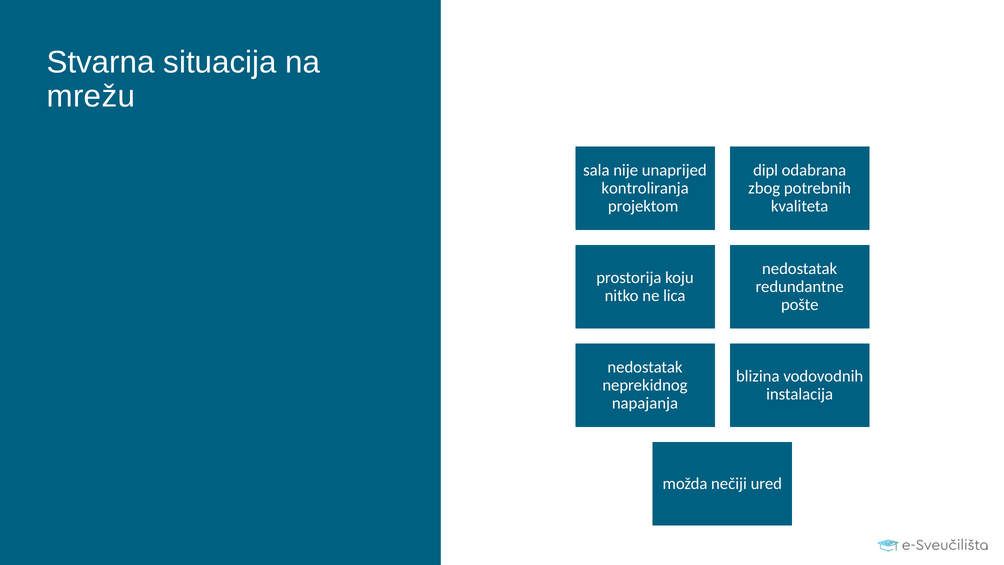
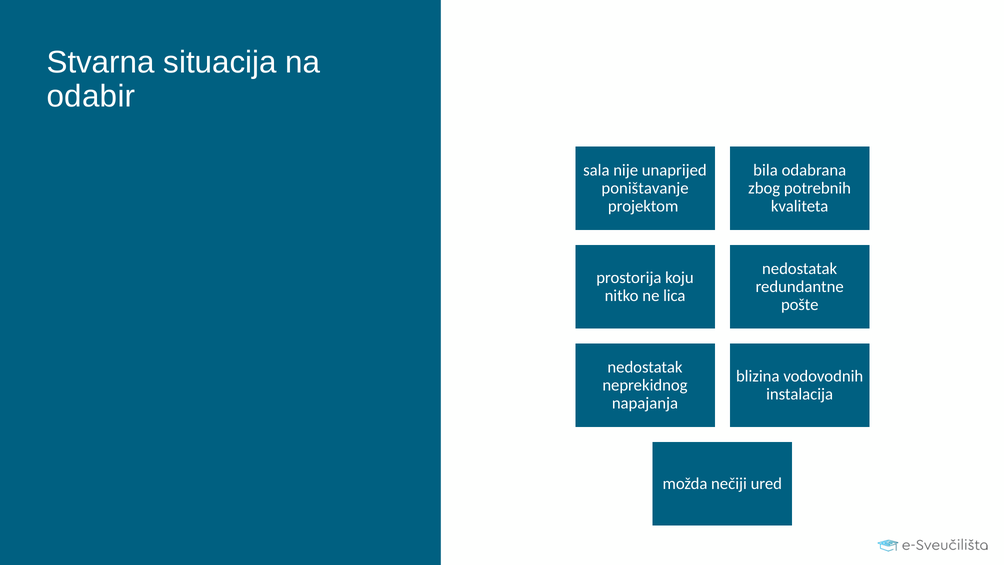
mrežu: mrežu -> odabir
dipl: dipl -> bila
kontroliranja: kontroliranja -> poništavanje
